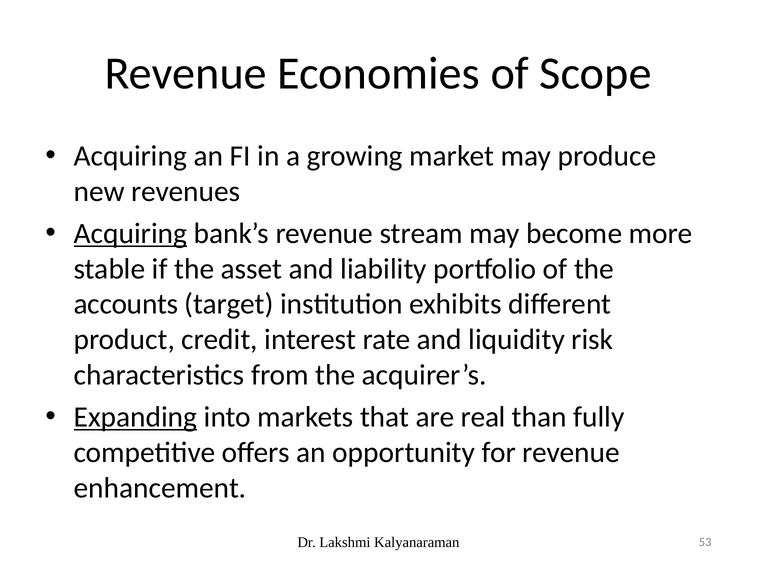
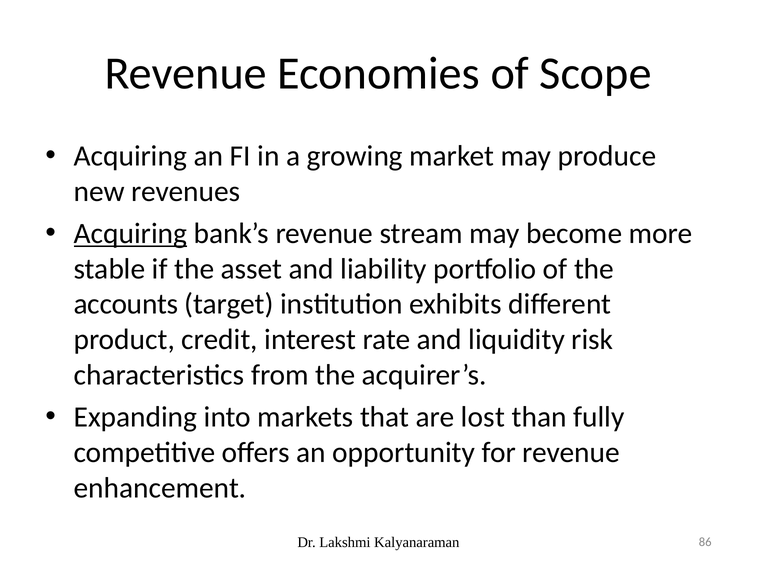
Expanding underline: present -> none
real: real -> lost
53: 53 -> 86
